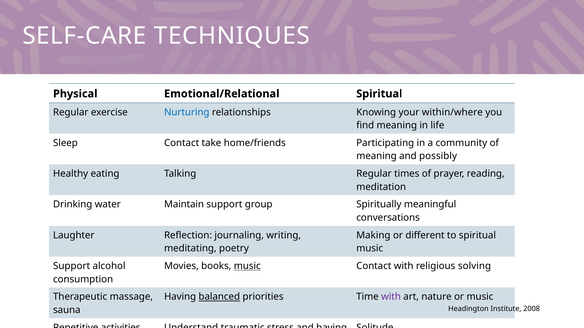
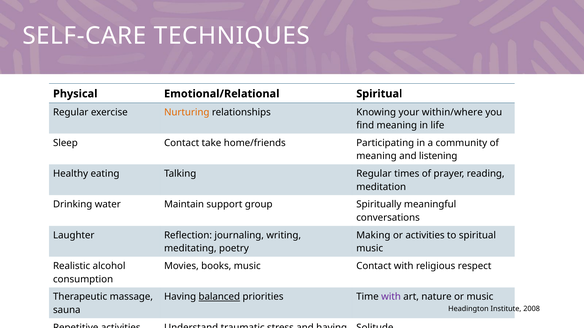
Nurturing colour: blue -> orange
possibly: possibly -> listening
or different: different -> activities
Support at (72, 266): Support -> Realistic
music at (247, 266) underline: present -> none
solving: solving -> respect
